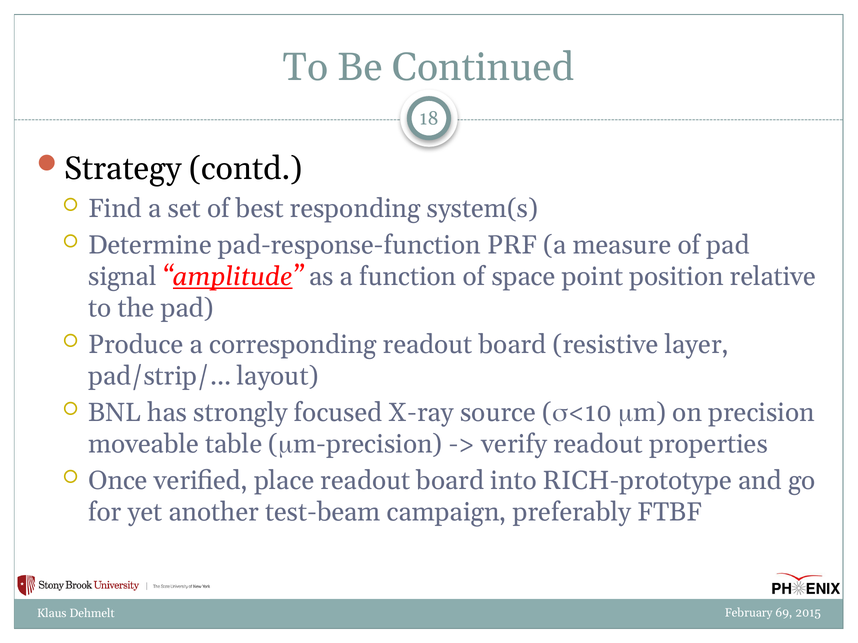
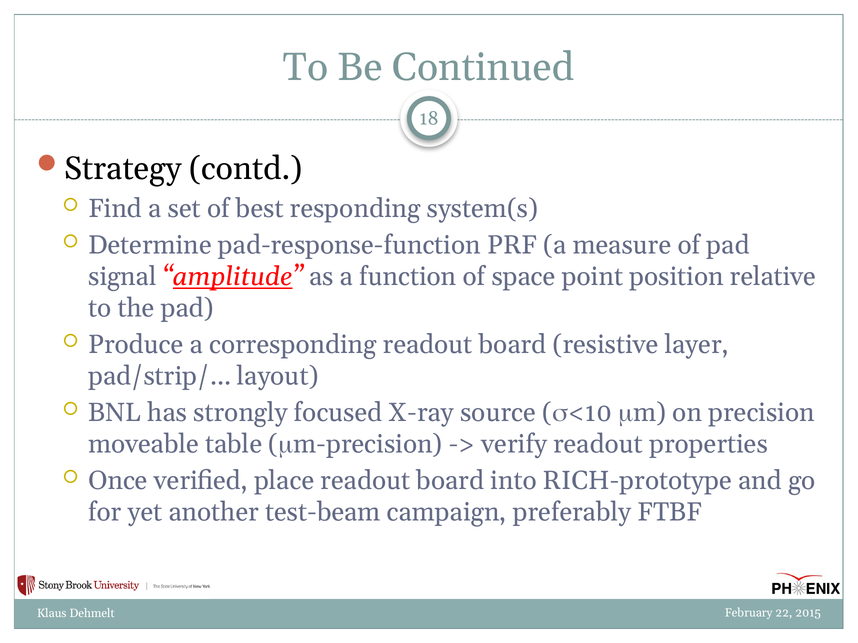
69: 69 -> 22
